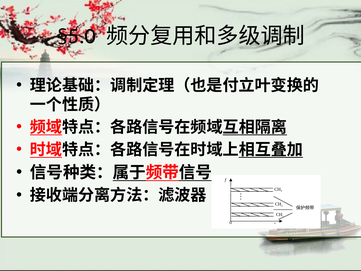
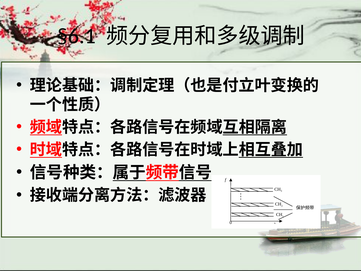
§5.0: §5.0 -> §6.1
